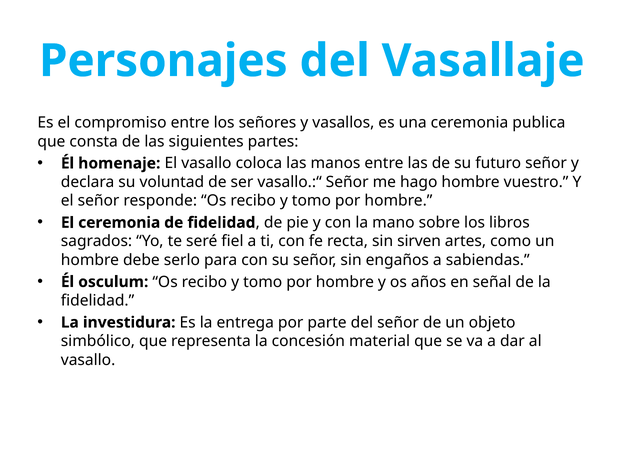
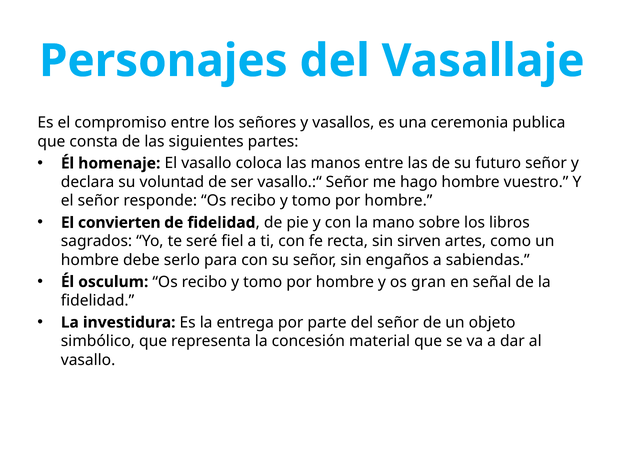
El ceremonia: ceremonia -> convierten
años: años -> gran
